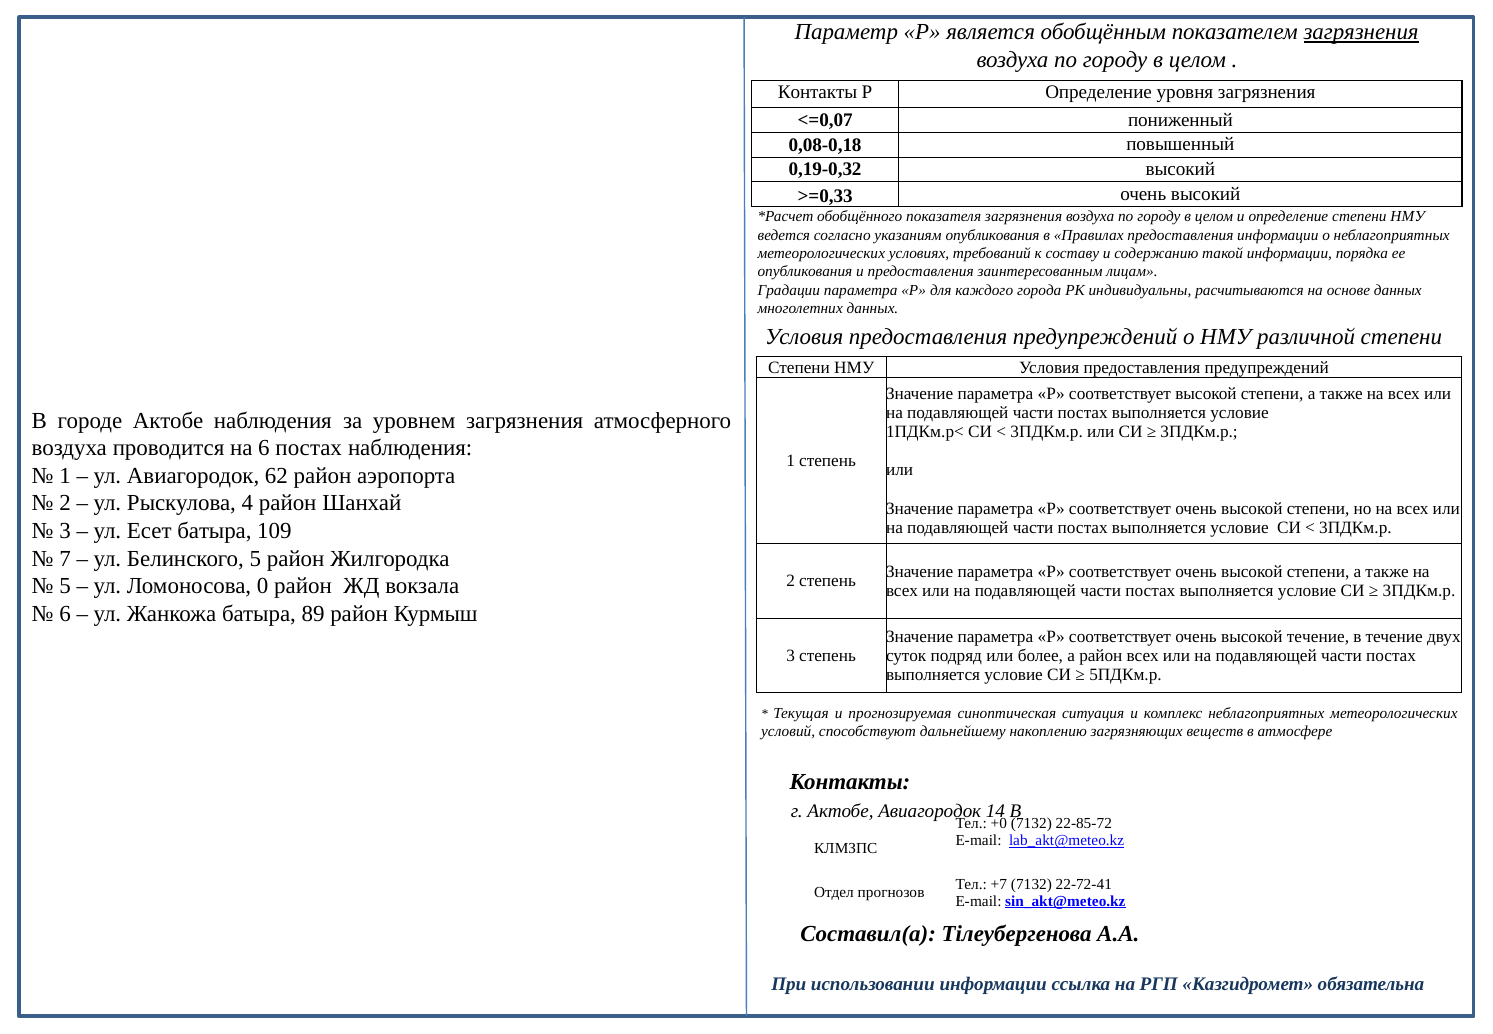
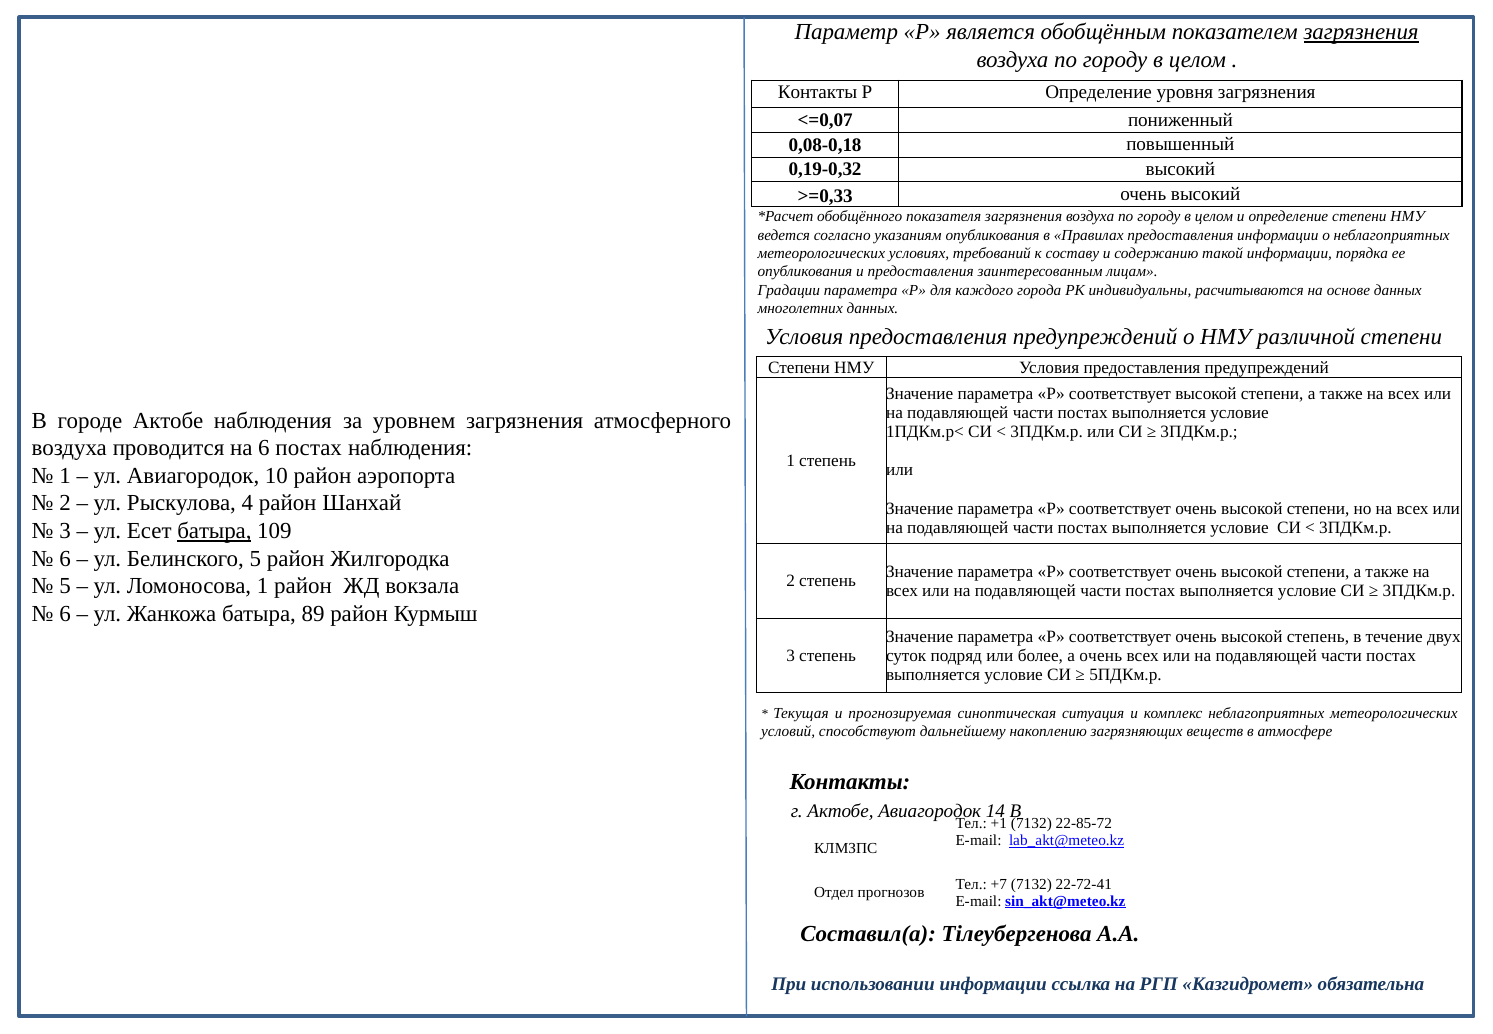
62: 62 -> 10
батыра at (214, 531) underline: none -> present
7 at (65, 558): 7 -> 6
Ломоносова 0: 0 -> 1
высокой течение: течение -> степень
а район: район -> очень
+0: +0 -> +1
